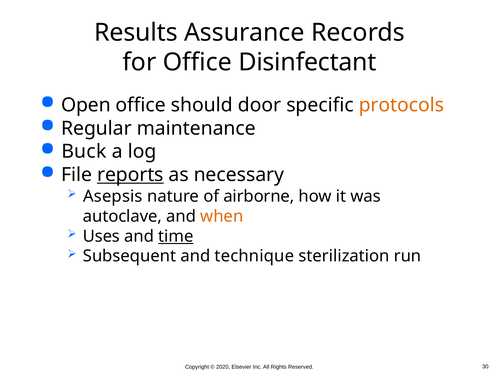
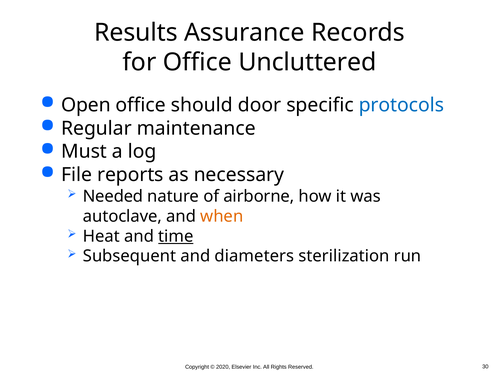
Disinfectant: Disinfectant -> Uncluttered
protocols colour: orange -> blue
Buck: Buck -> Must
reports underline: present -> none
Asepsis: Asepsis -> Needed
Uses: Uses -> Heat
technique: technique -> diameters
